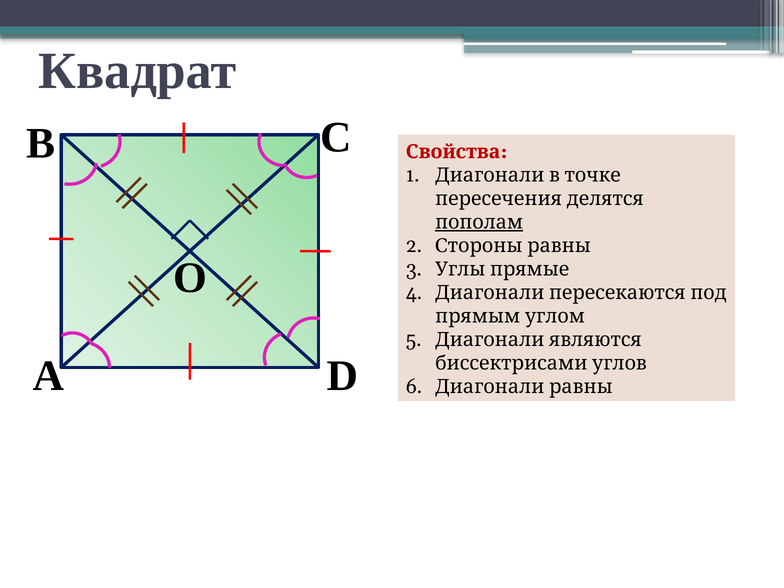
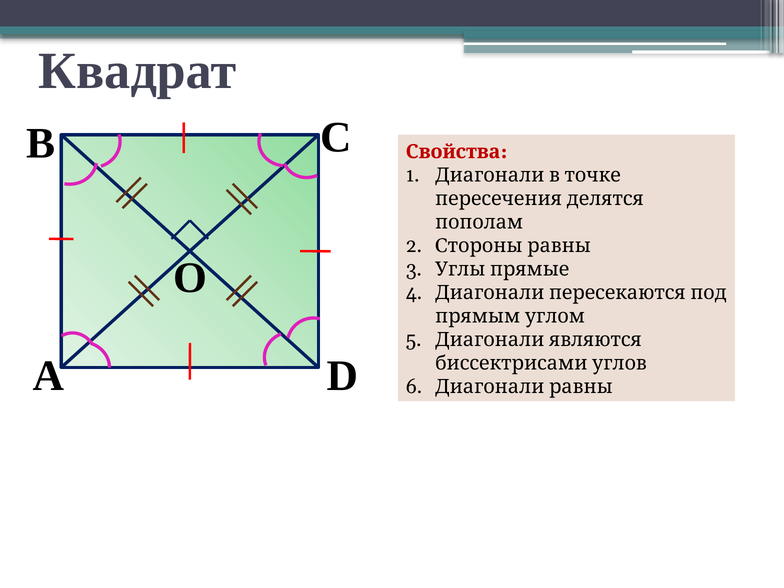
пополам underline: present -> none
